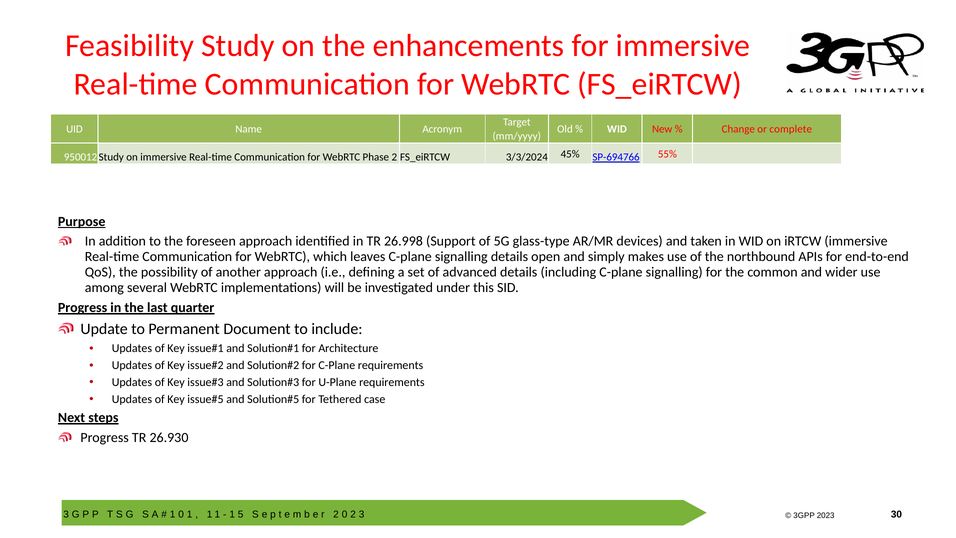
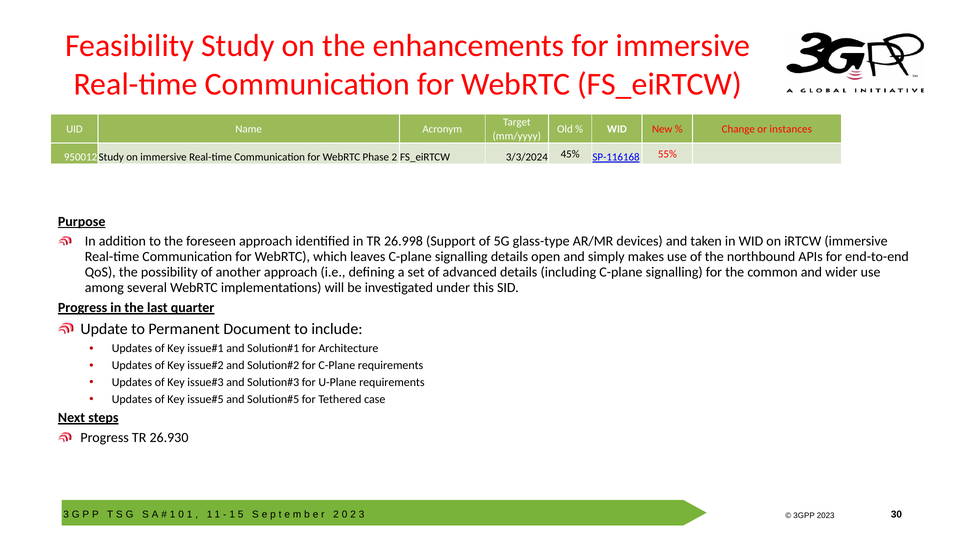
complete: complete -> instances
SP-694766: SP-694766 -> SP-116168
